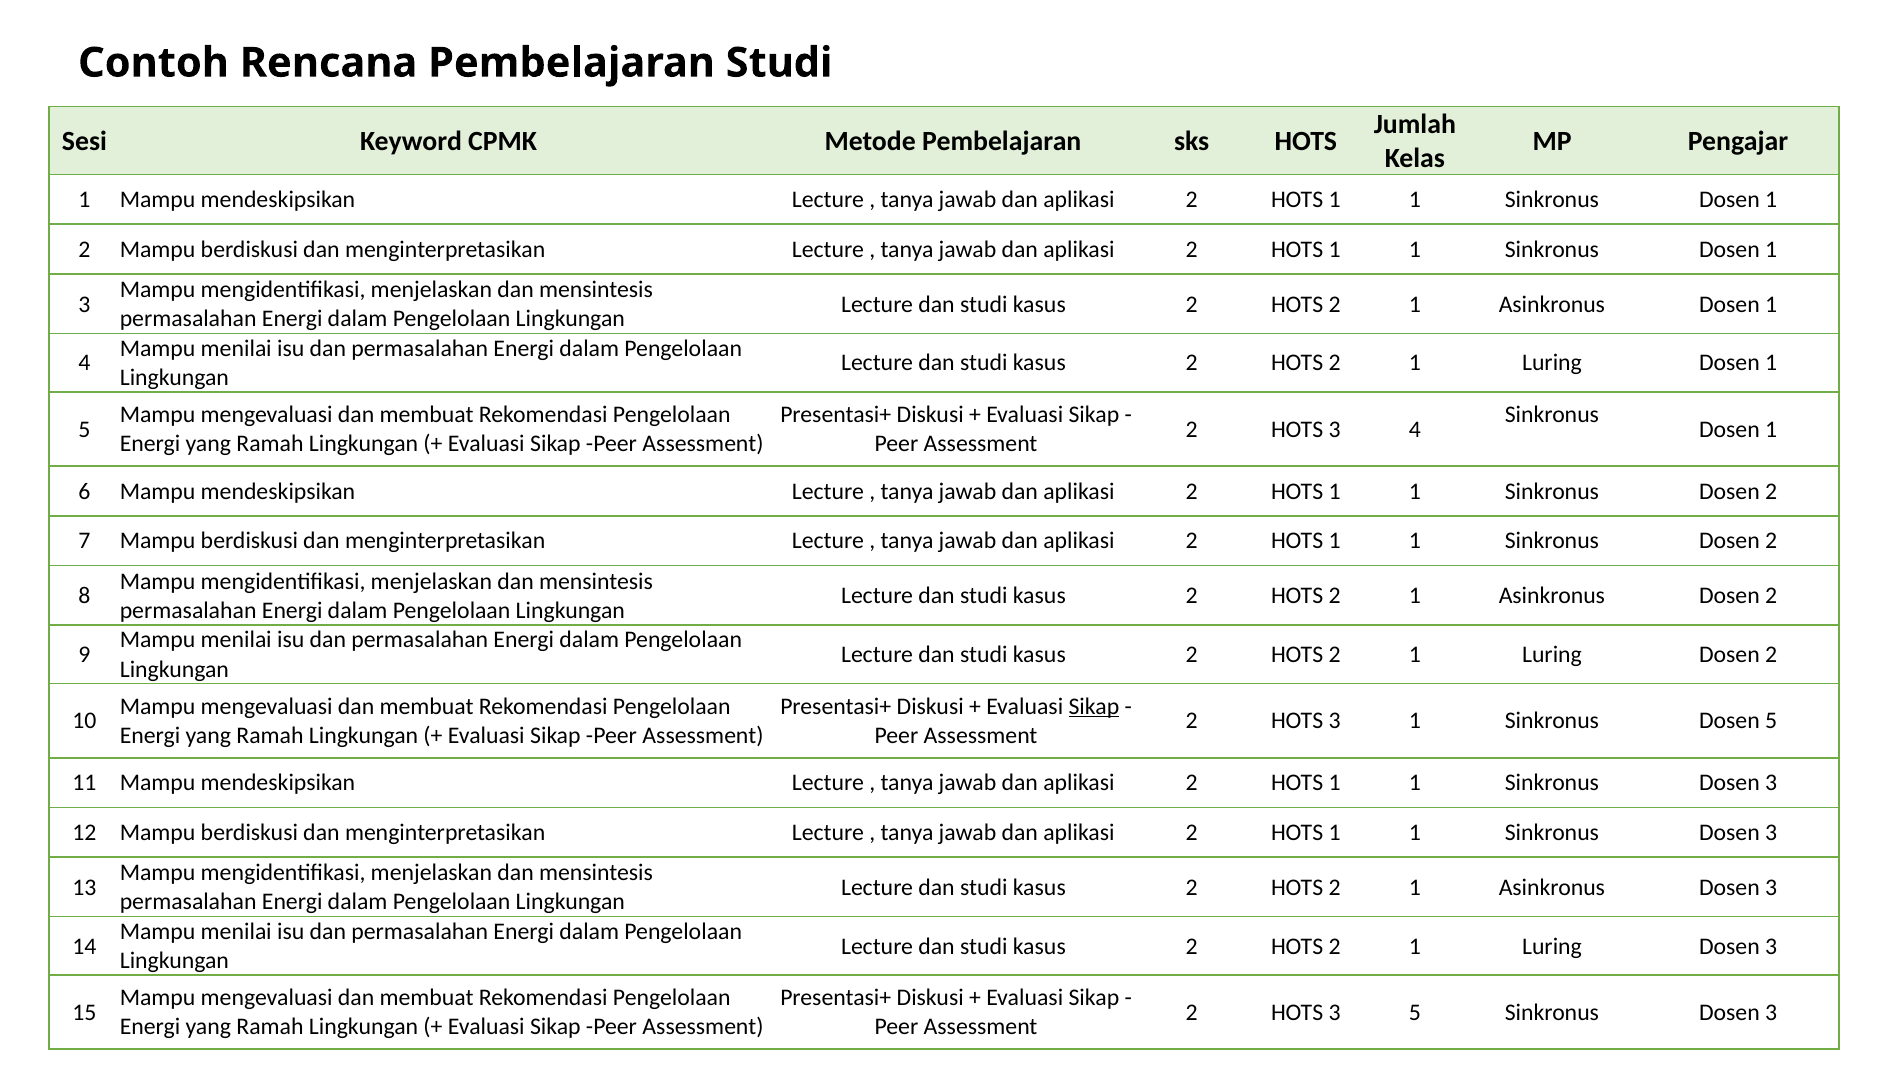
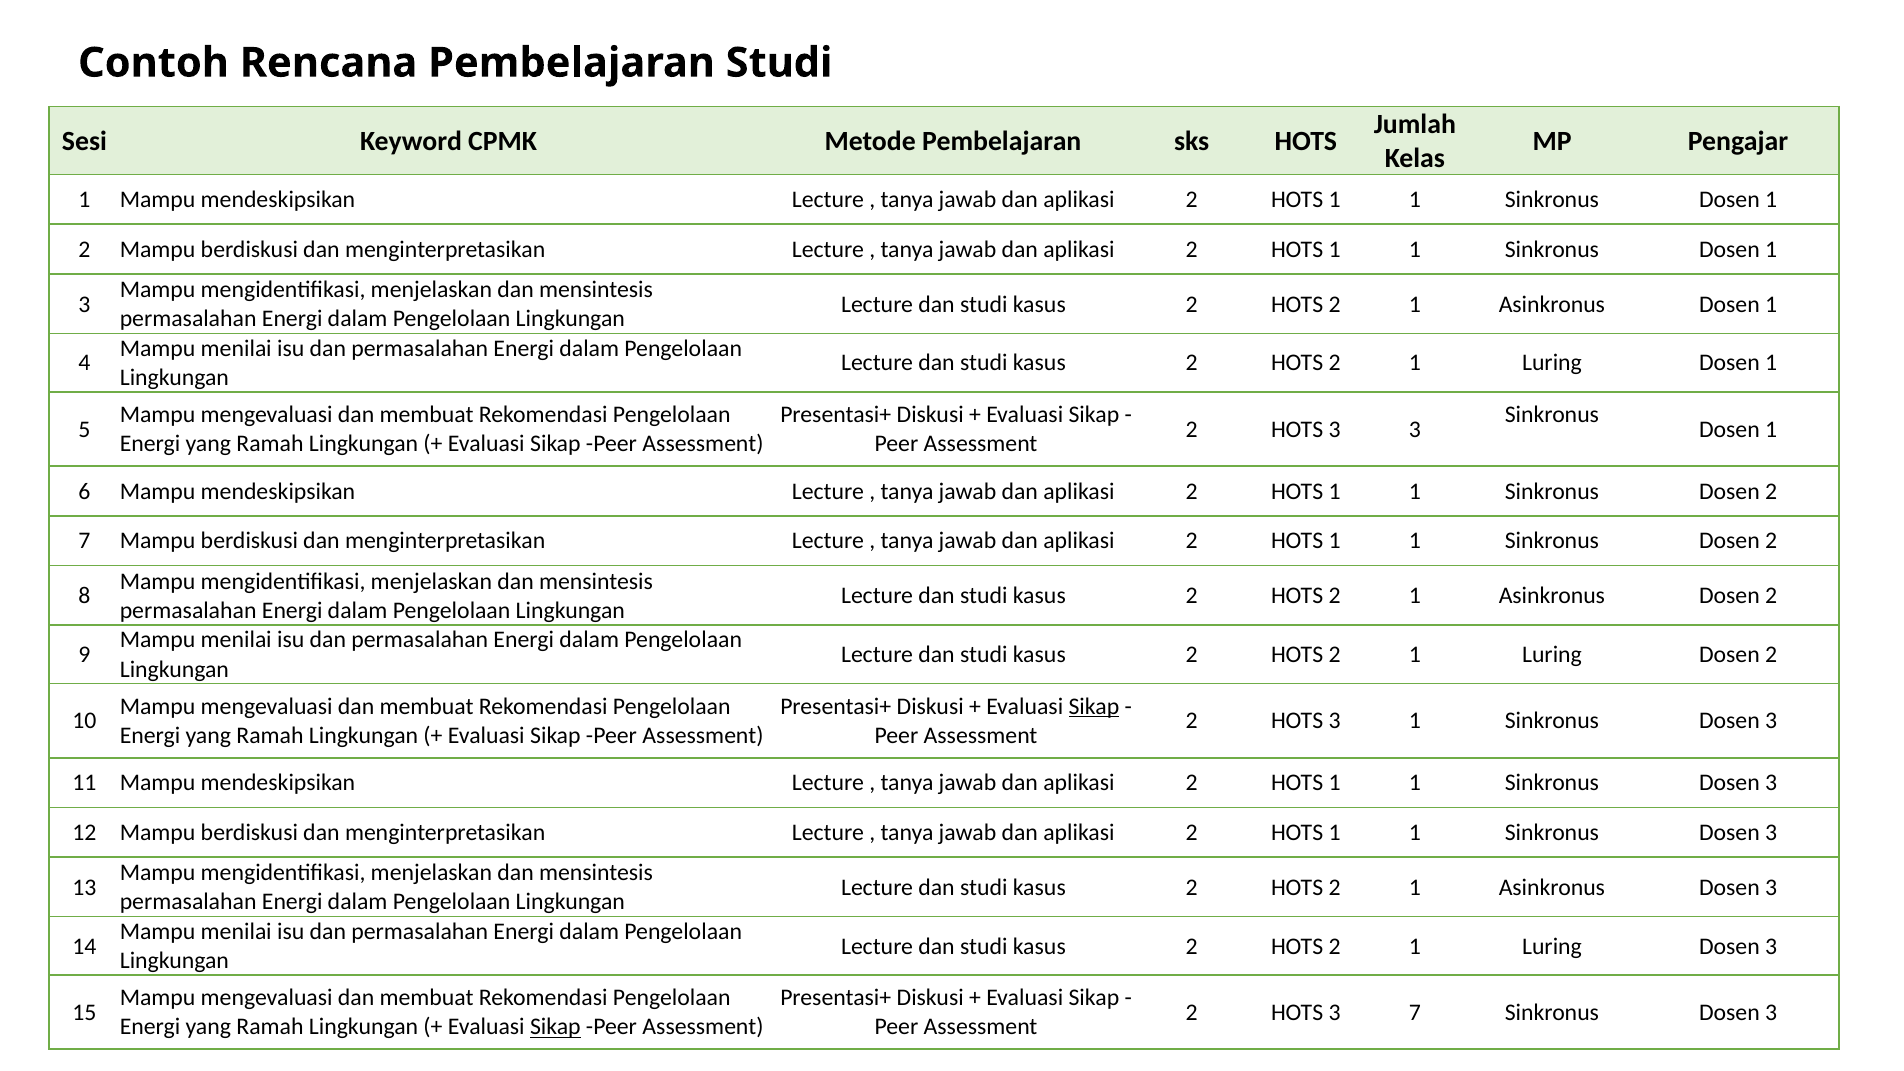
3 4: 4 -> 3
5 at (1771, 721): 5 -> 3
3 5: 5 -> 7
Sikap at (555, 1027) underline: none -> present
